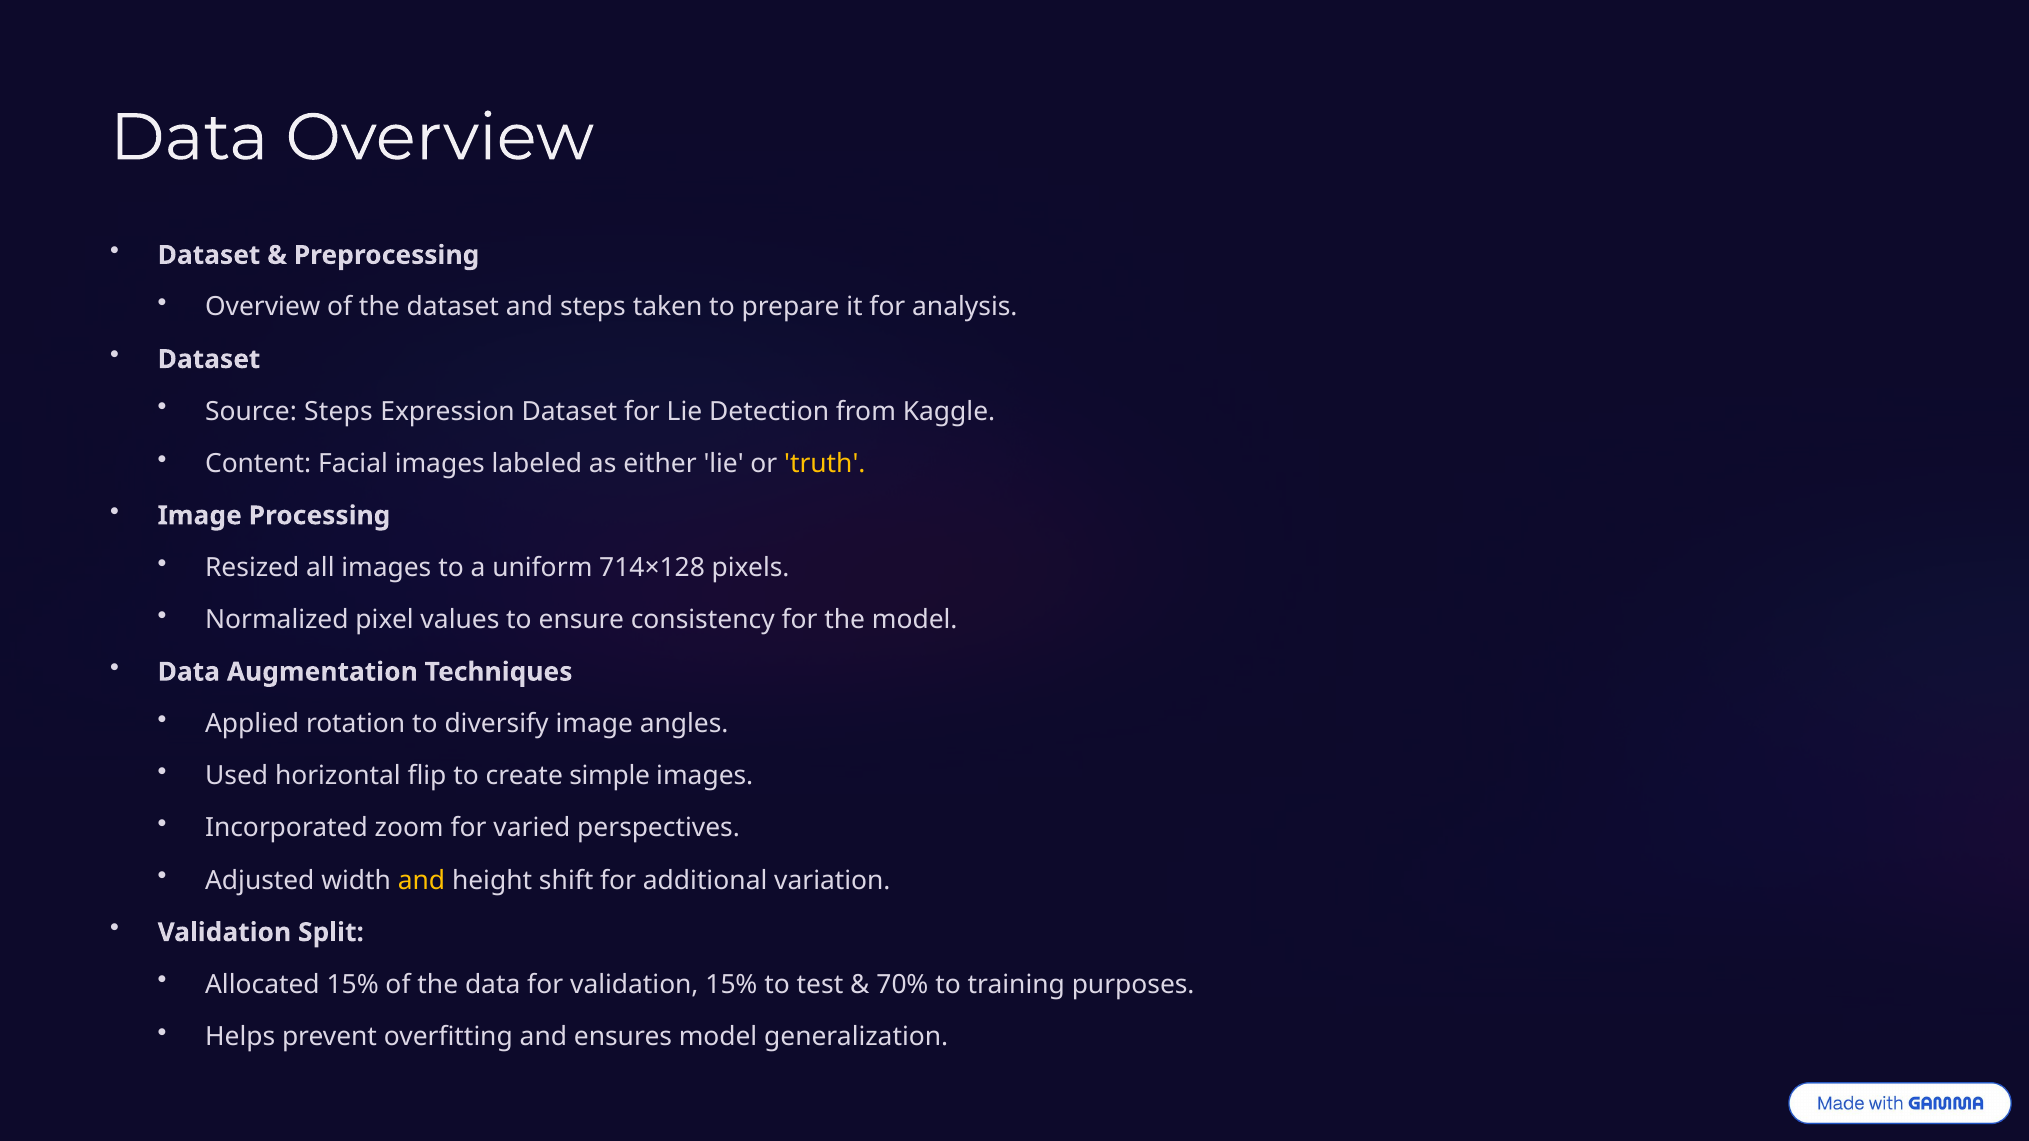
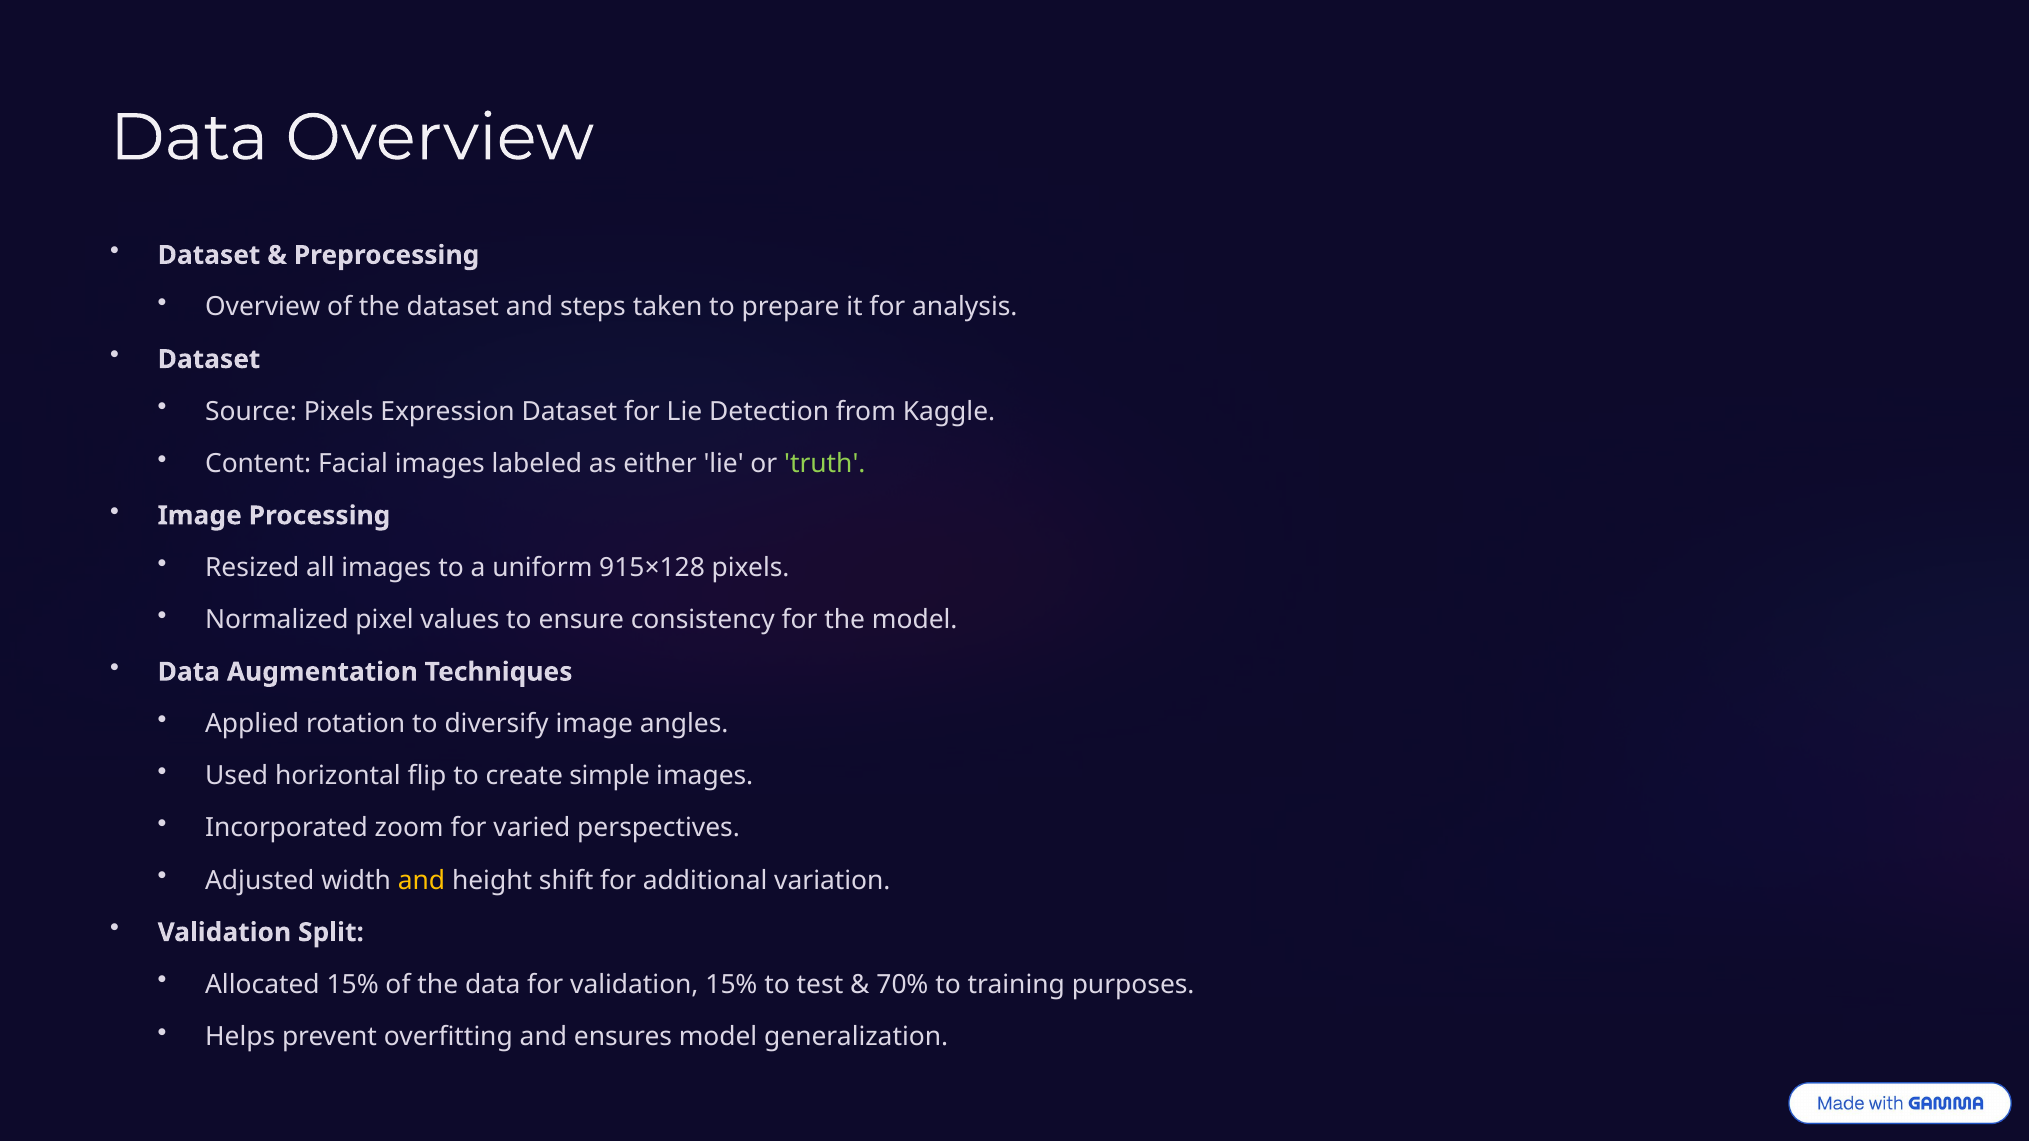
Source Steps: Steps -> Pixels
truth colour: yellow -> light green
714×128: 714×128 -> 915×128
